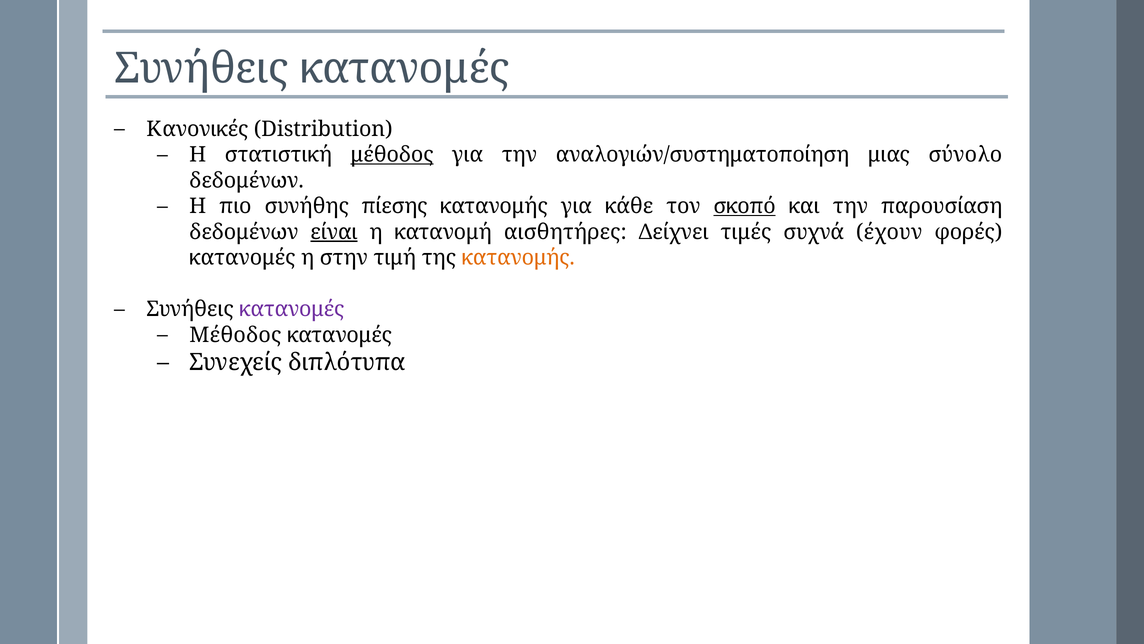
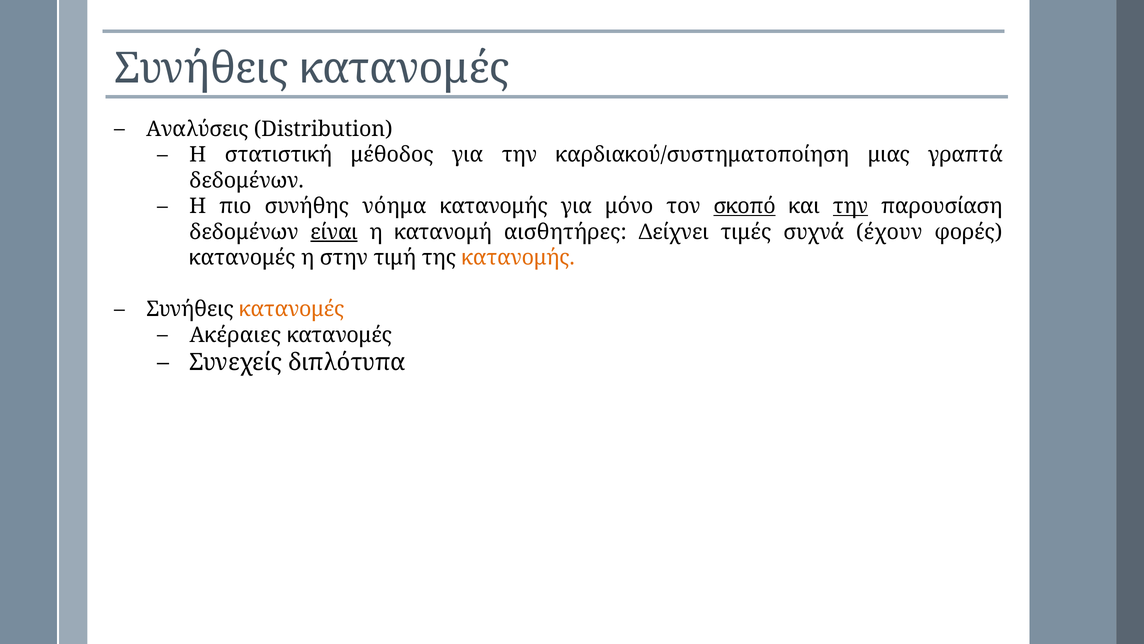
Κανονικές: Κανονικές -> Αναλύσεις
μέθοδος at (392, 155) underline: present -> none
αναλογιών/συστηματοποίηση: αναλογιών/συστηματοποίηση -> καρδιακού/συστηματοποίηση
σύνολο: σύνολο -> γραπτά
πίεσης: πίεσης -> νόημα
κάθε: κάθε -> μόνο
την at (850, 206) underline: none -> present
κατανομές at (292, 309) colour: purple -> orange
Μέθοδος at (235, 335): Μέθοδος -> Ακέραιες
